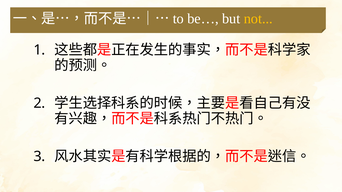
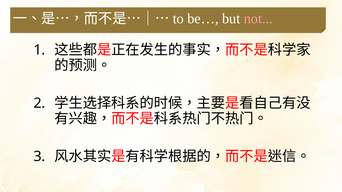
not colour: yellow -> pink
